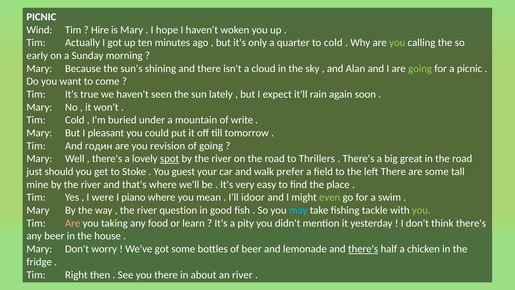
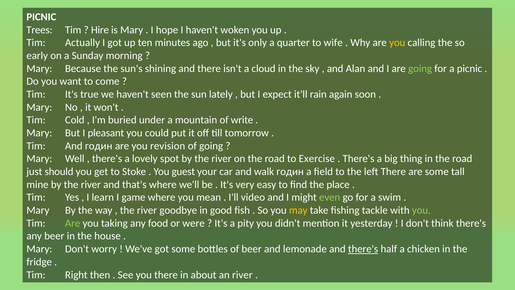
Wind: Wind -> Trees
to cold: cold -> wife
you at (397, 43) colour: light green -> yellow
spot underline: present -> none
Thrillers: Thrillers -> Exercise
great: great -> thing
walk prefer: prefer -> годин
were: were -> learn
piano: piano -> game
idoor: idoor -> video
question: question -> goodbye
may colour: light blue -> yellow
Are at (73, 223) colour: pink -> light green
learn: learn -> were
